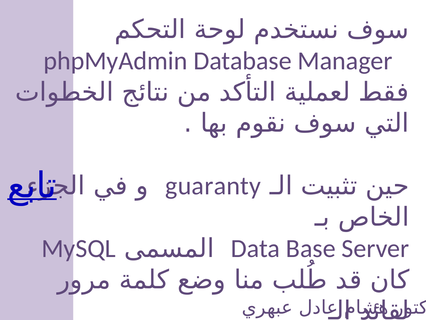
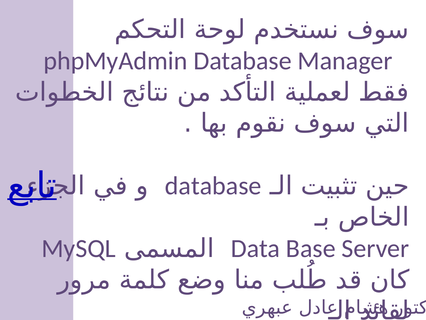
guaranty at (213, 186): guaranty -> database
